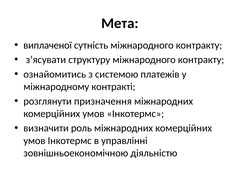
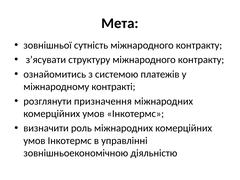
виплаченої: виплаченої -> зовнішньої
